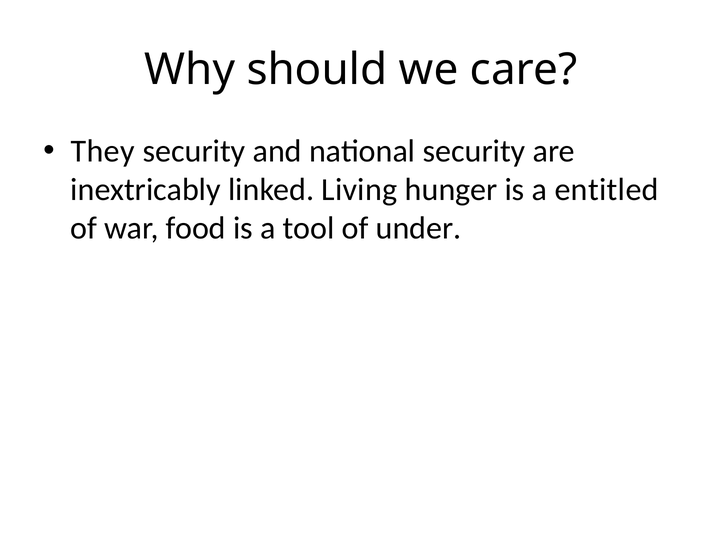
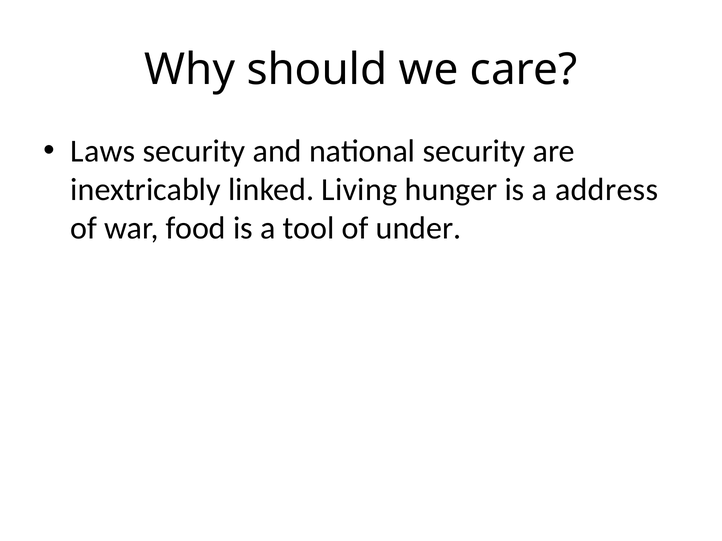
They: They -> Laws
entitled: entitled -> address
